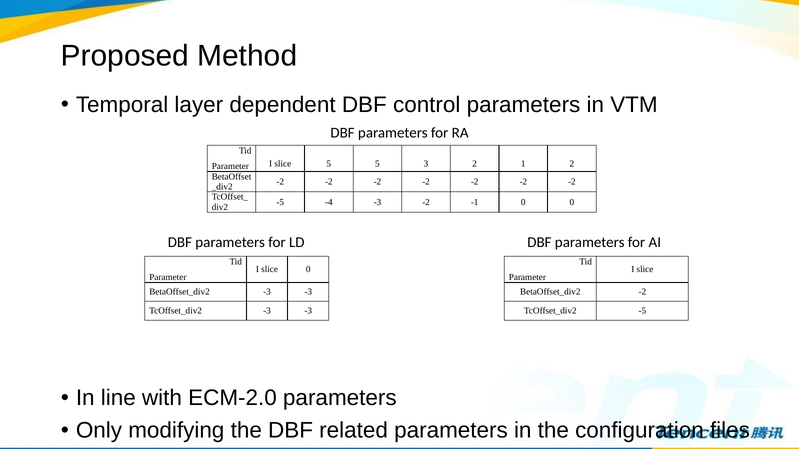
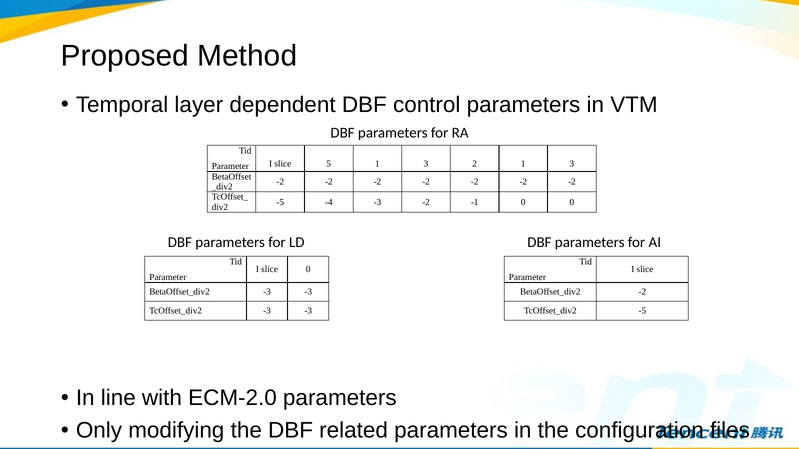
5 5: 5 -> 1
2 1 2: 2 -> 3
